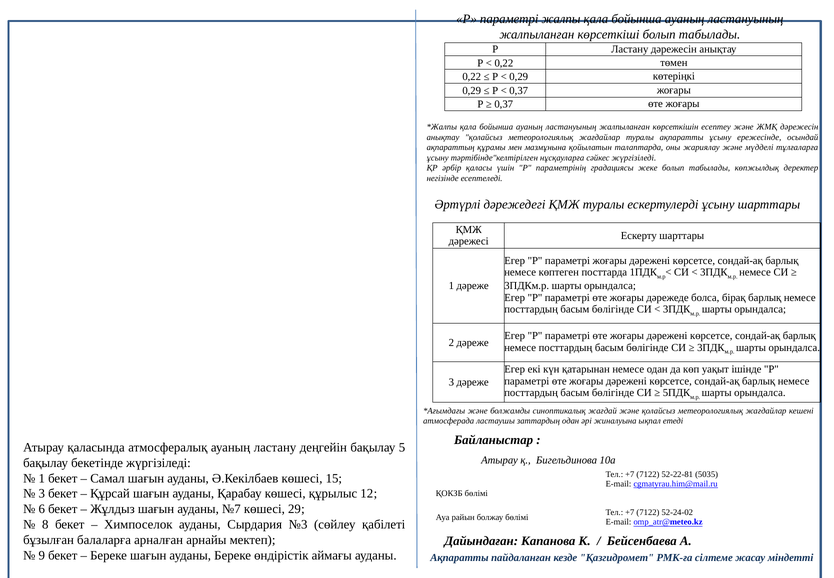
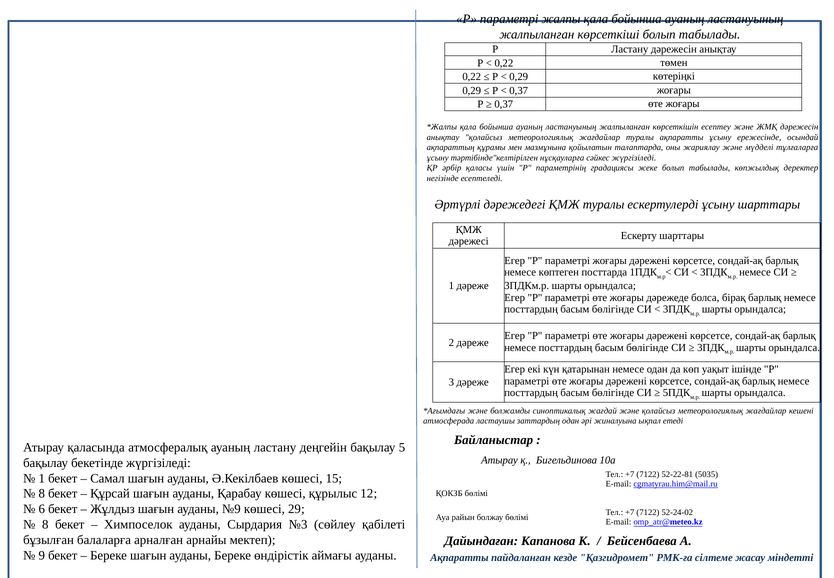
3 at (42, 493): 3 -> 8
№7: №7 -> №9
